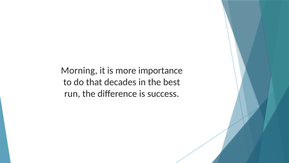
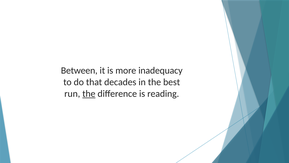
Morning: Morning -> Between
importance: importance -> inadequacy
the at (89, 94) underline: none -> present
success: success -> reading
